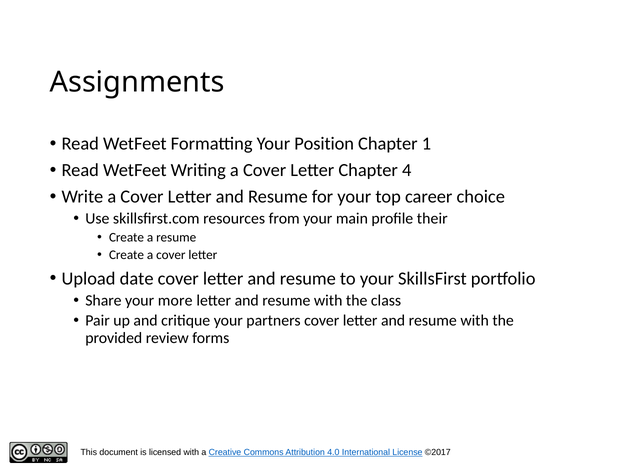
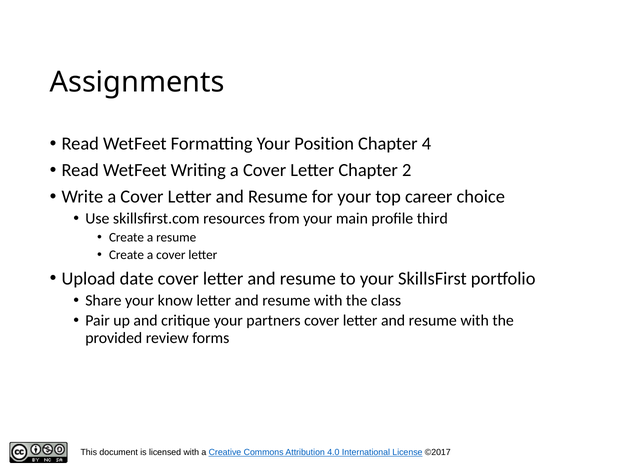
1: 1 -> 4
4: 4 -> 2
their: their -> third
more: more -> know
